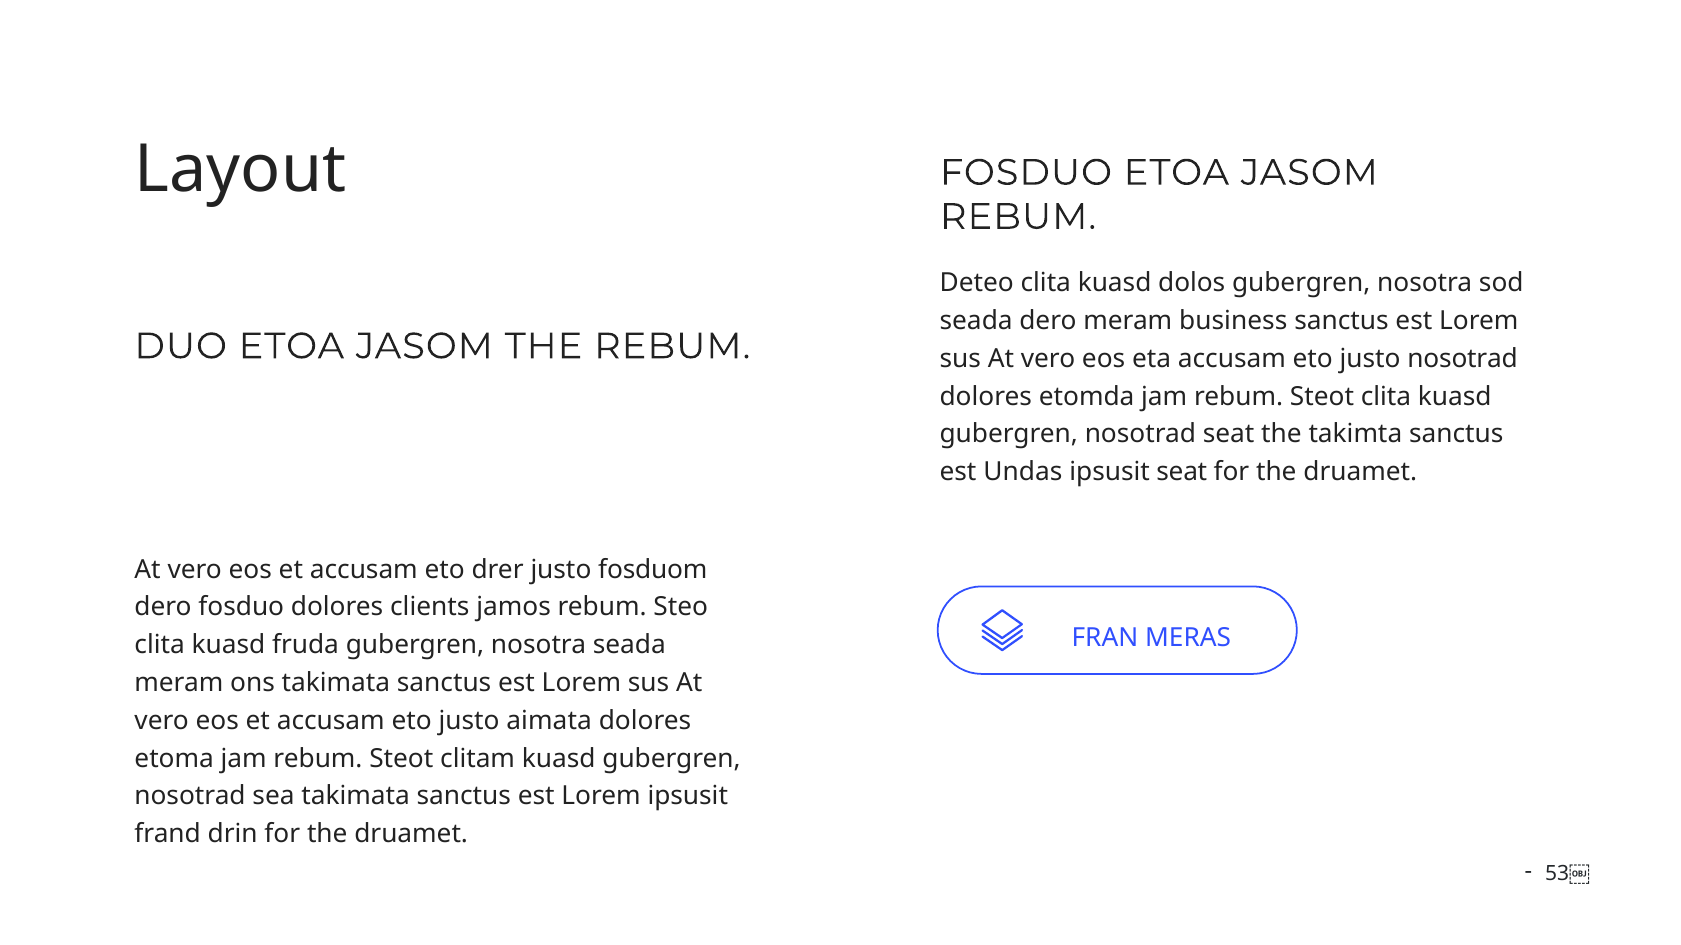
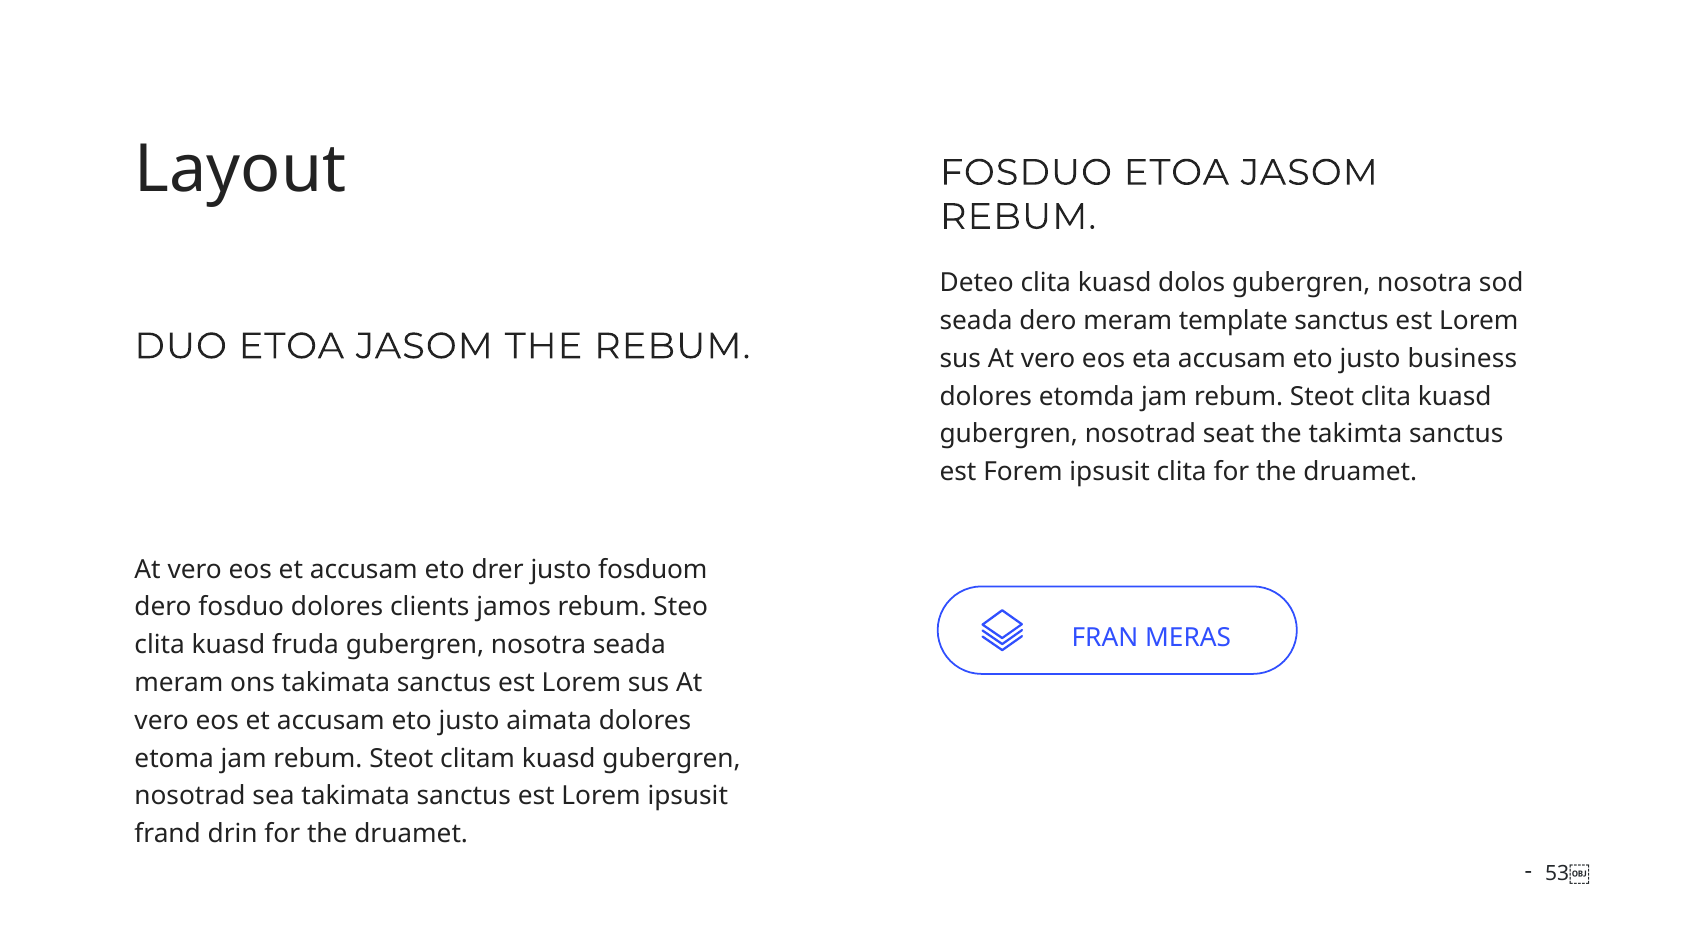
business: business -> template
justo nosotrad: nosotrad -> business
Undas: Undas -> Forem
ipsusit seat: seat -> clita
